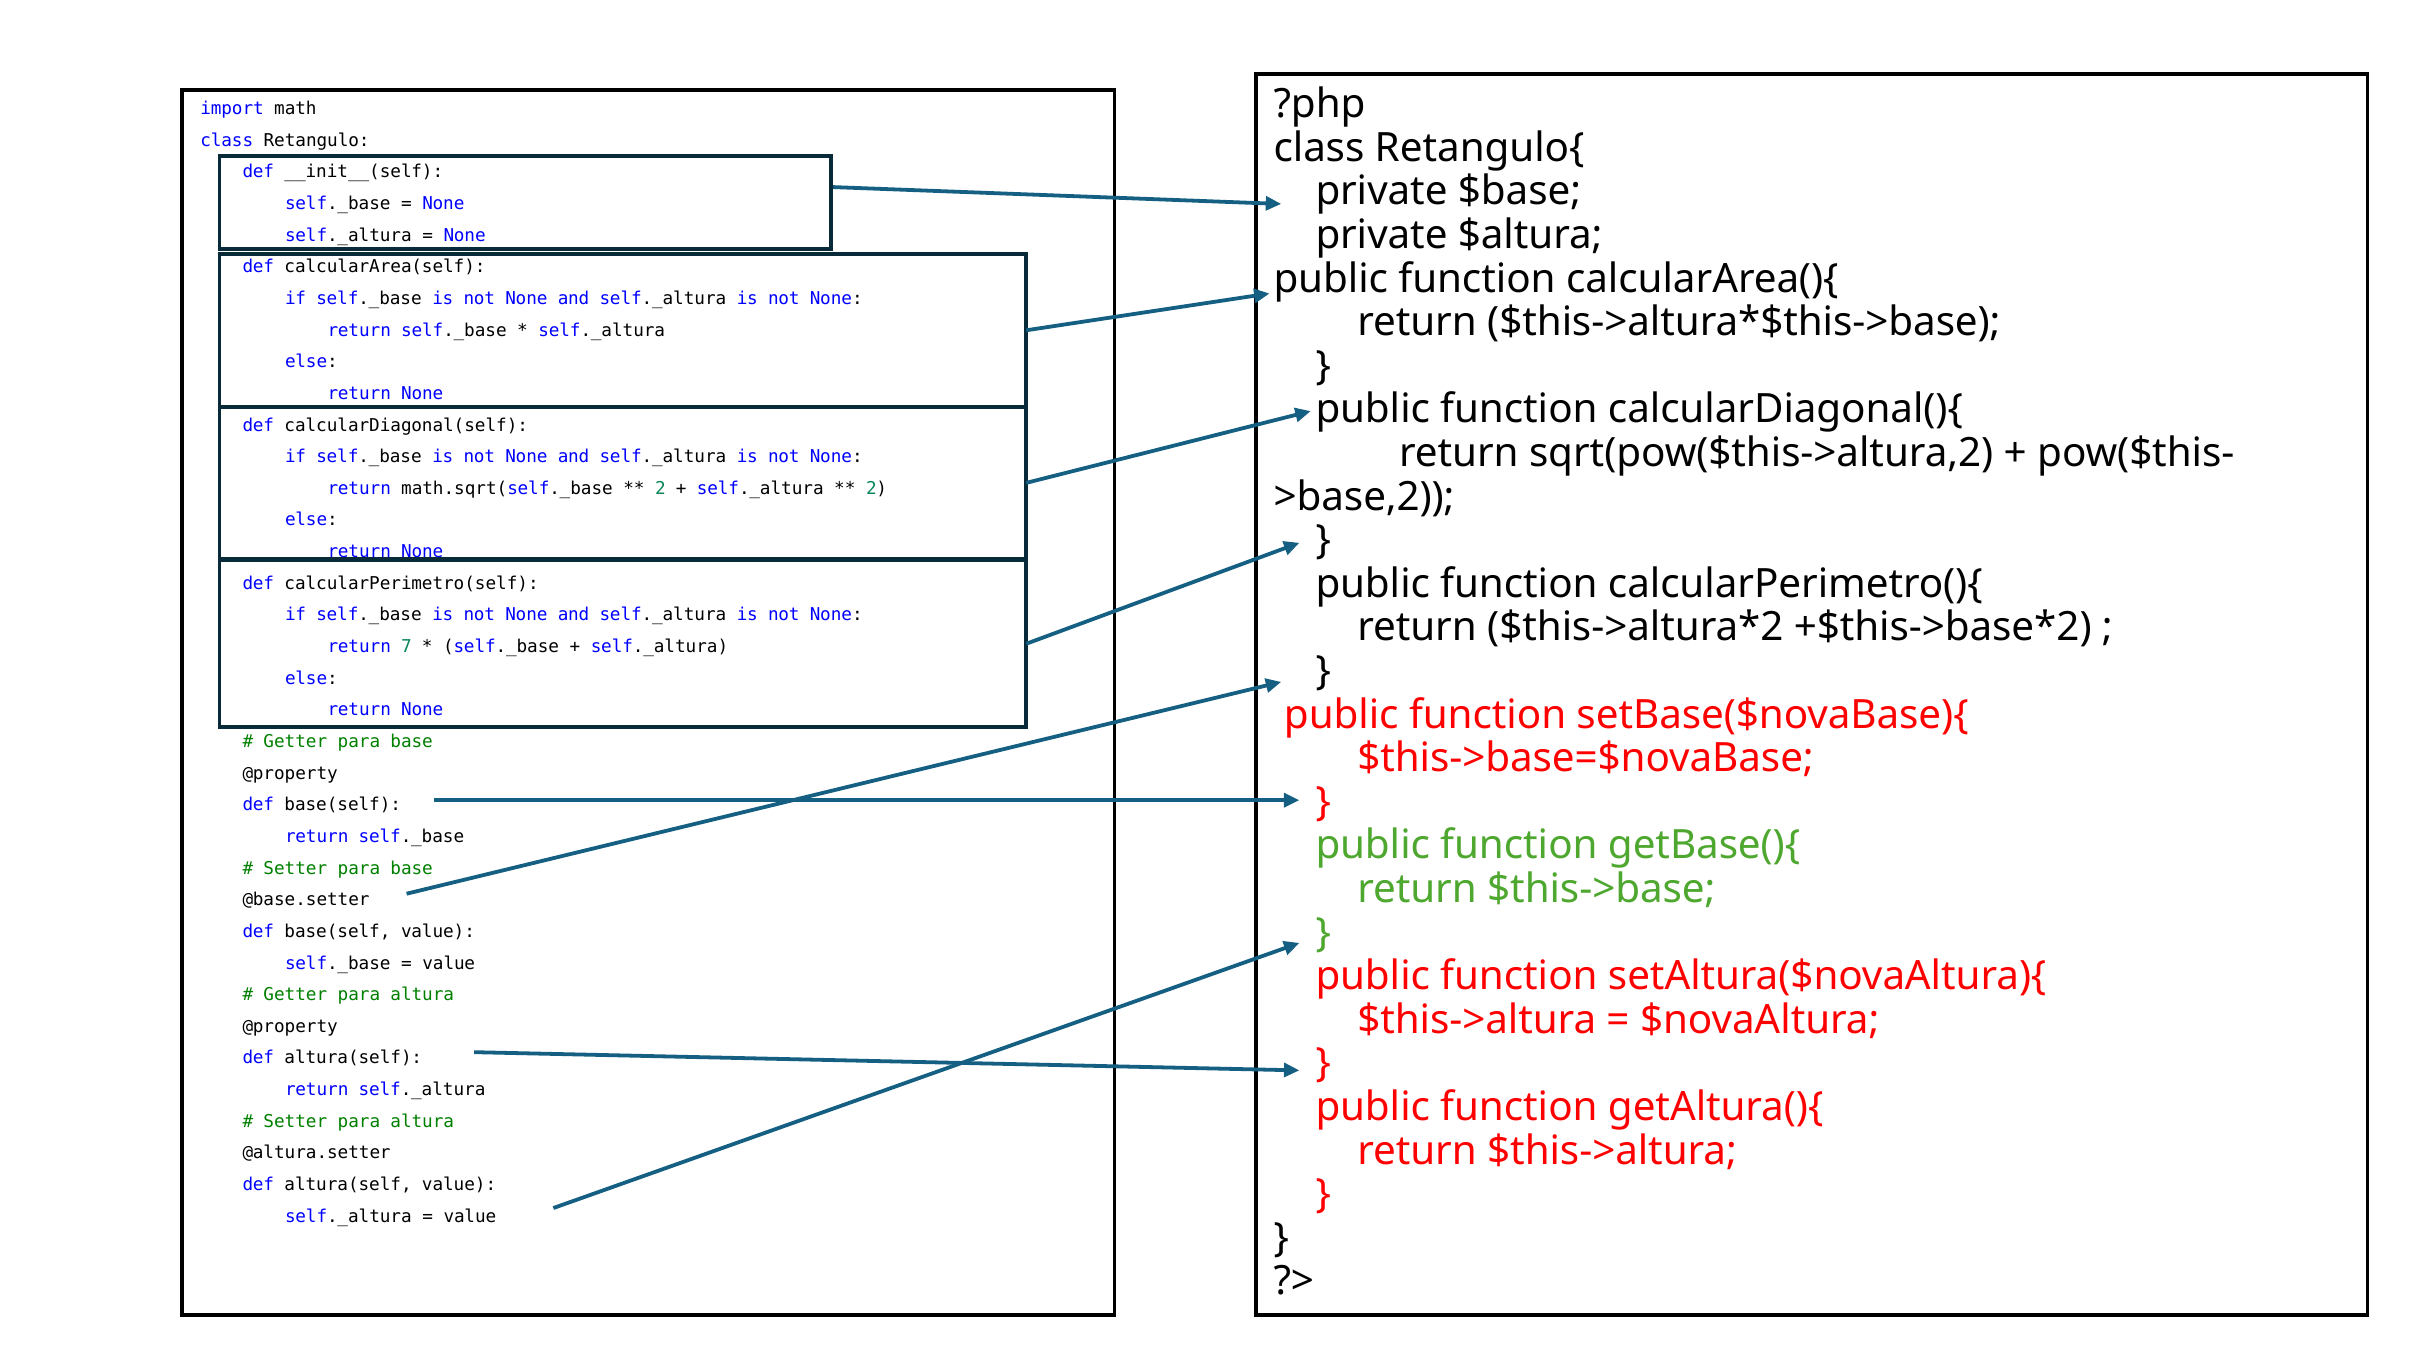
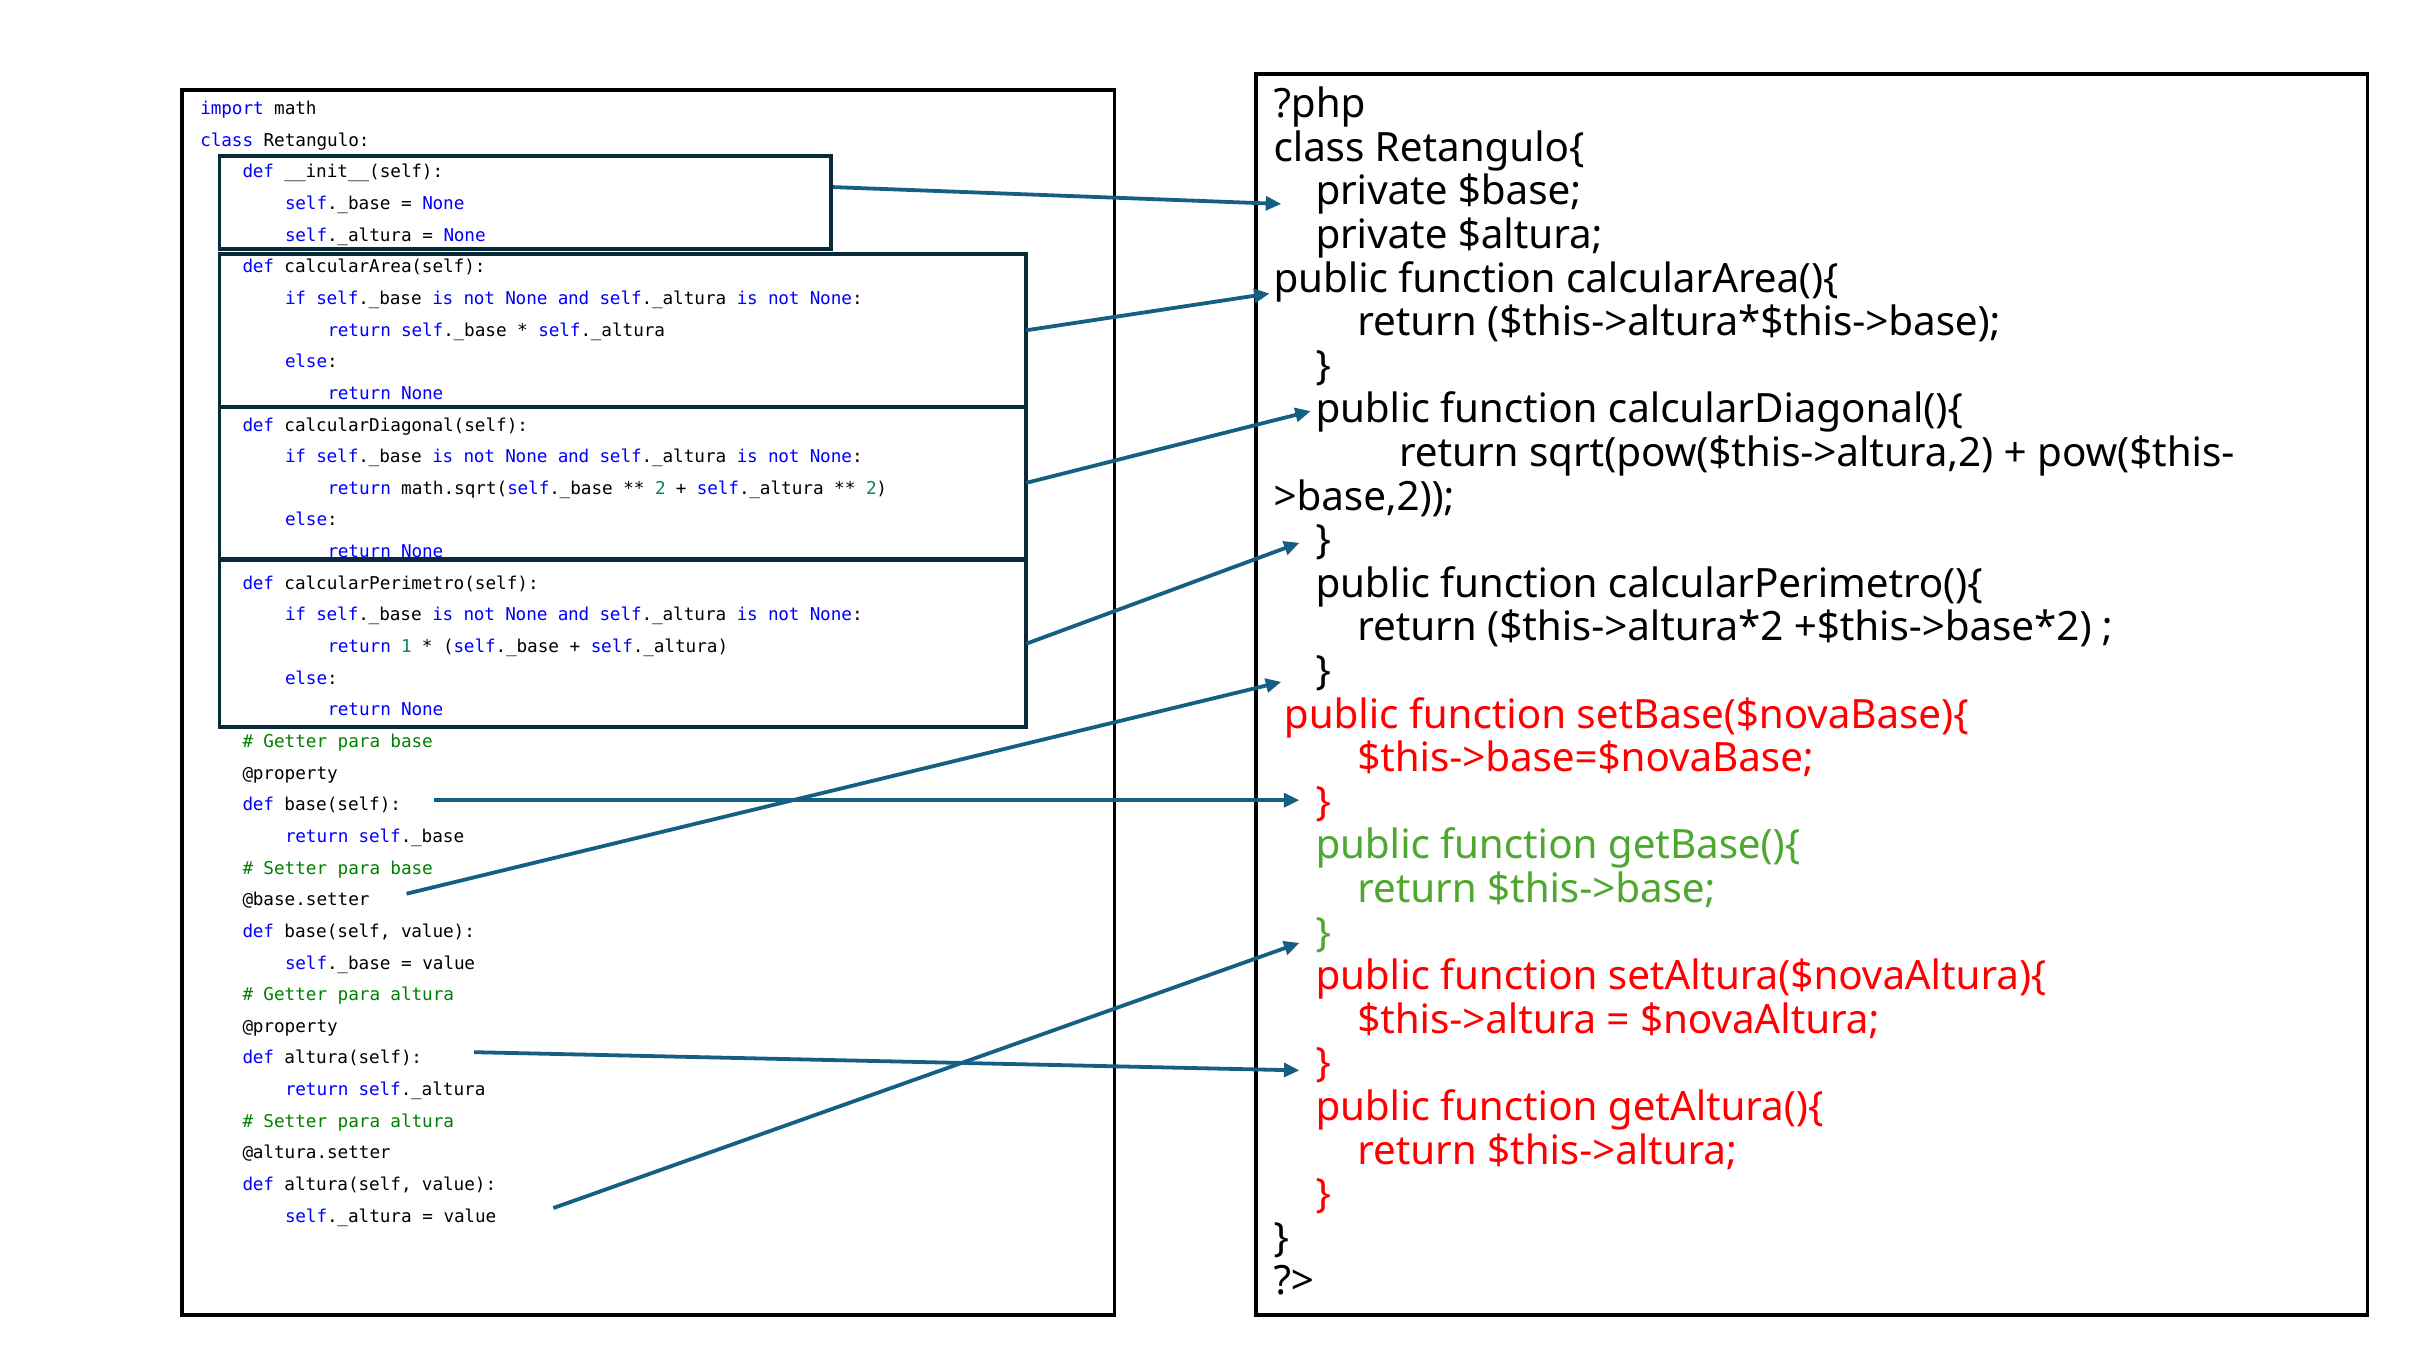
7: 7 -> 1
